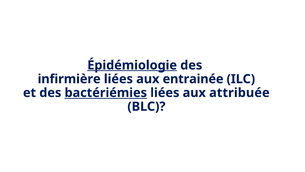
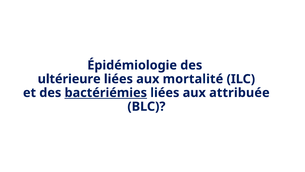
Épidémiologie underline: present -> none
infirmière: infirmière -> ultérieure
entrainée: entrainée -> mortalité
